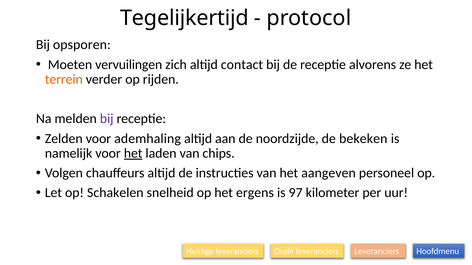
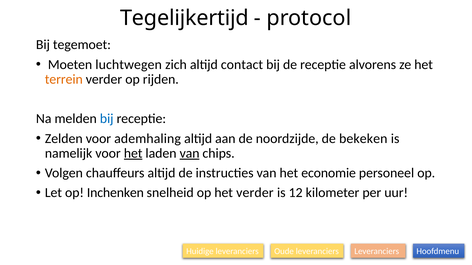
opsporen: opsporen -> tegemoet
vervuilingen: vervuilingen -> luchtwegen
bij at (107, 119) colour: purple -> blue
van at (190, 154) underline: none -> present
aangeven: aangeven -> economie
Schakelen: Schakelen -> Inchenken
het ergens: ergens -> verder
97: 97 -> 12
